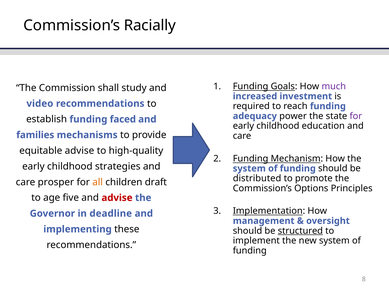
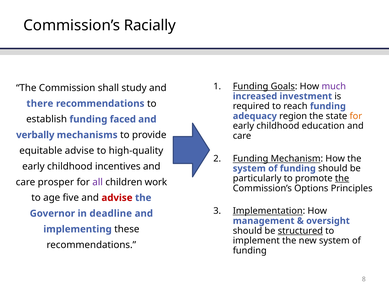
video: video -> there
power: power -> region
for at (356, 116) colour: purple -> orange
families: families -> verbally
strategies: strategies -> incentives
distributed: distributed -> particularly
the at (342, 179) underline: none -> present
all colour: orange -> purple
draft: draft -> work
